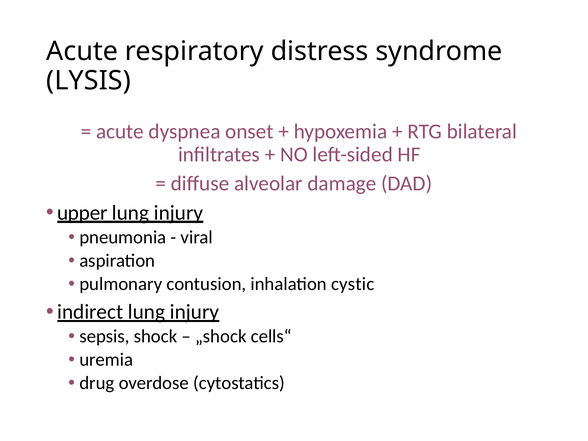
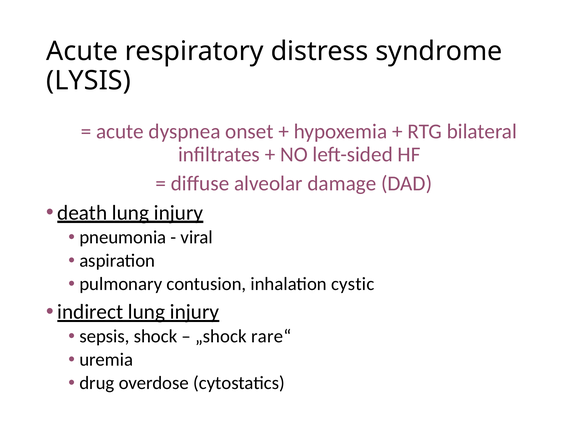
upper: upper -> death
cells“: cells“ -> rare“
